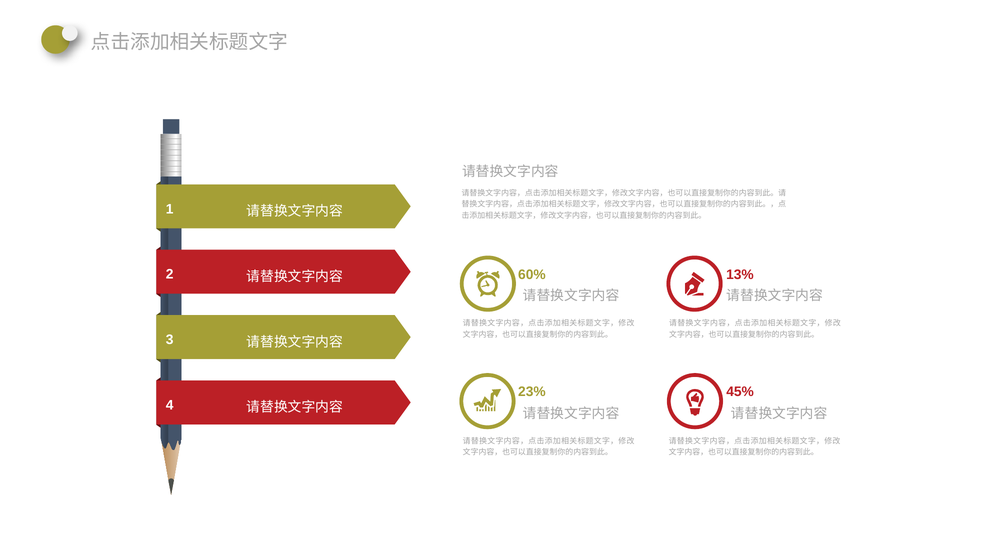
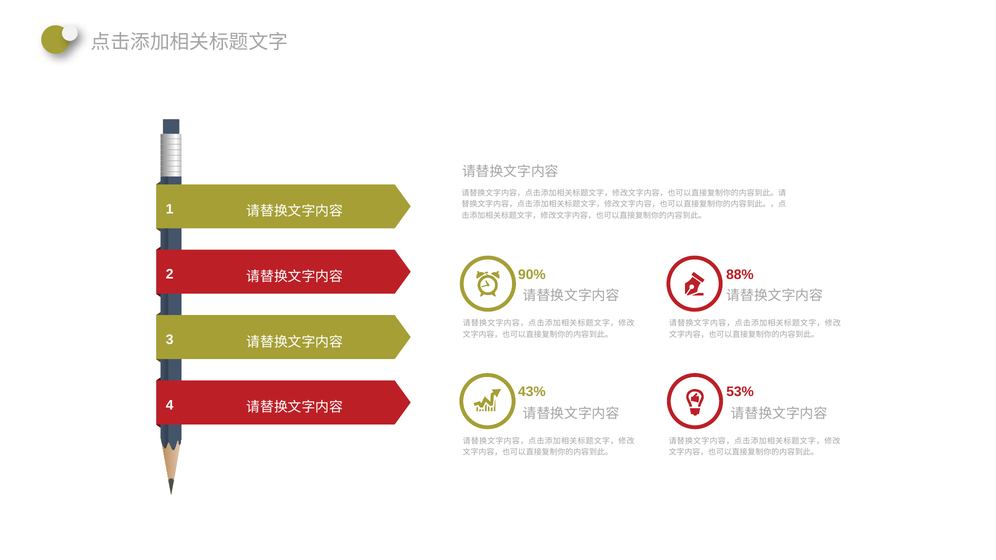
60%: 60% -> 90%
13%: 13% -> 88%
23%: 23% -> 43%
45%: 45% -> 53%
